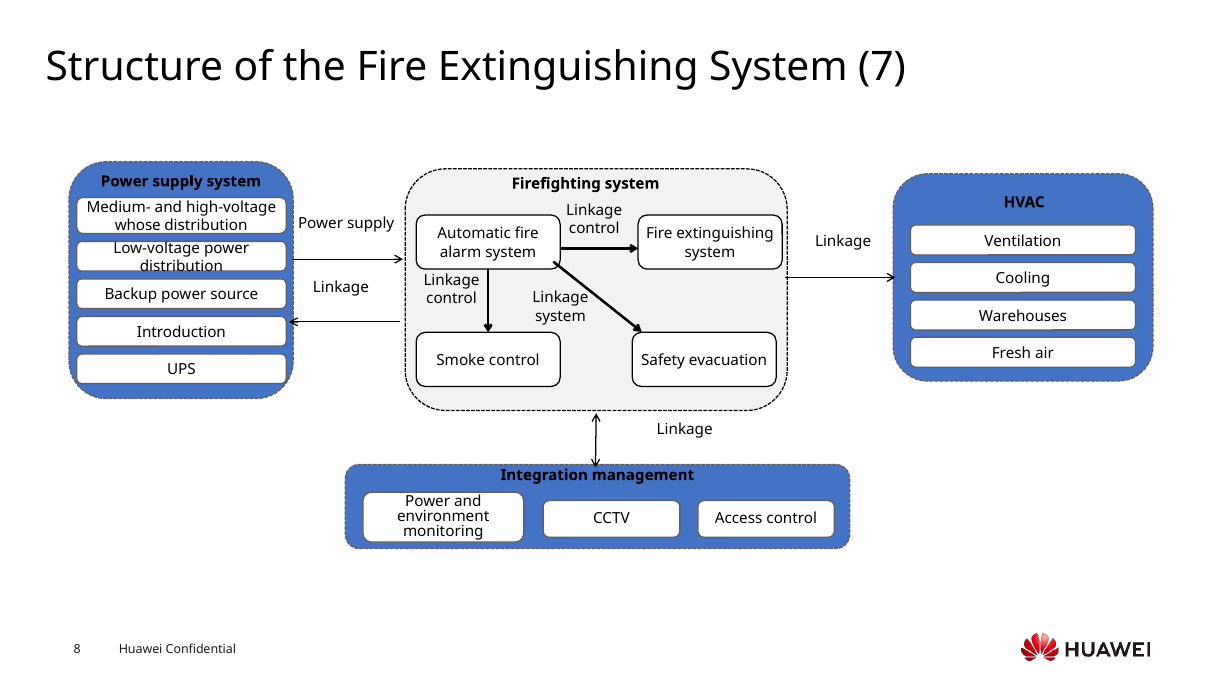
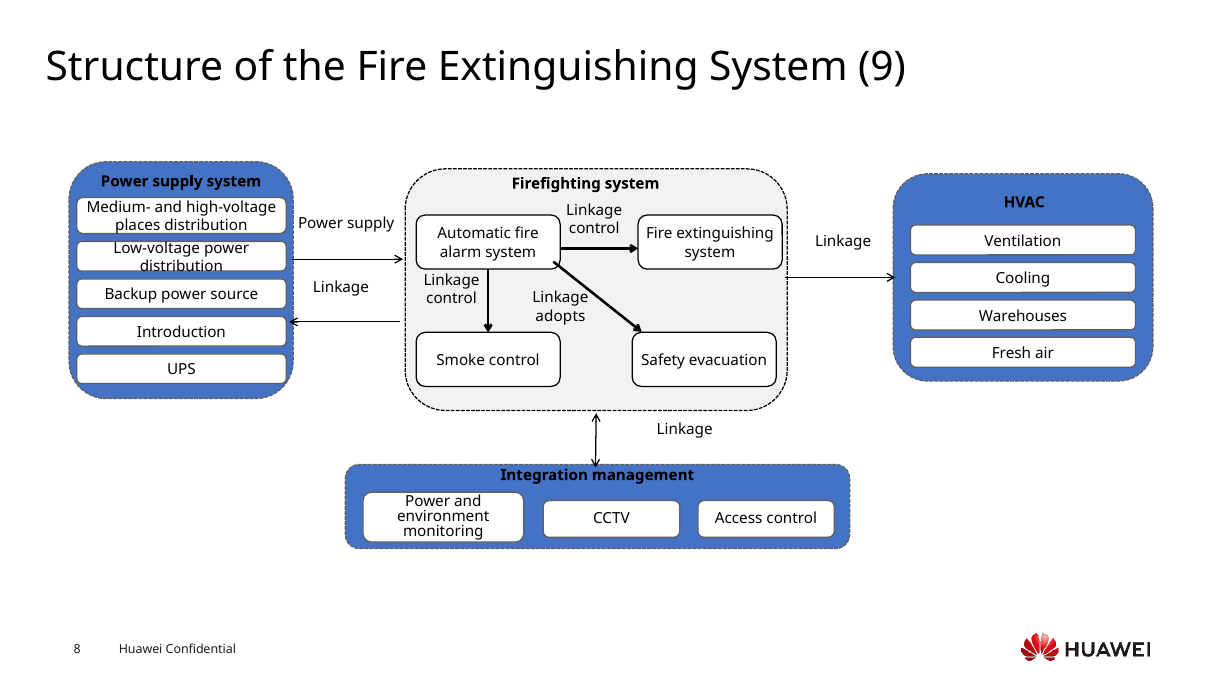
7: 7 -> 9
whose: whose -> places
system at (560, 316): system -> adopts
